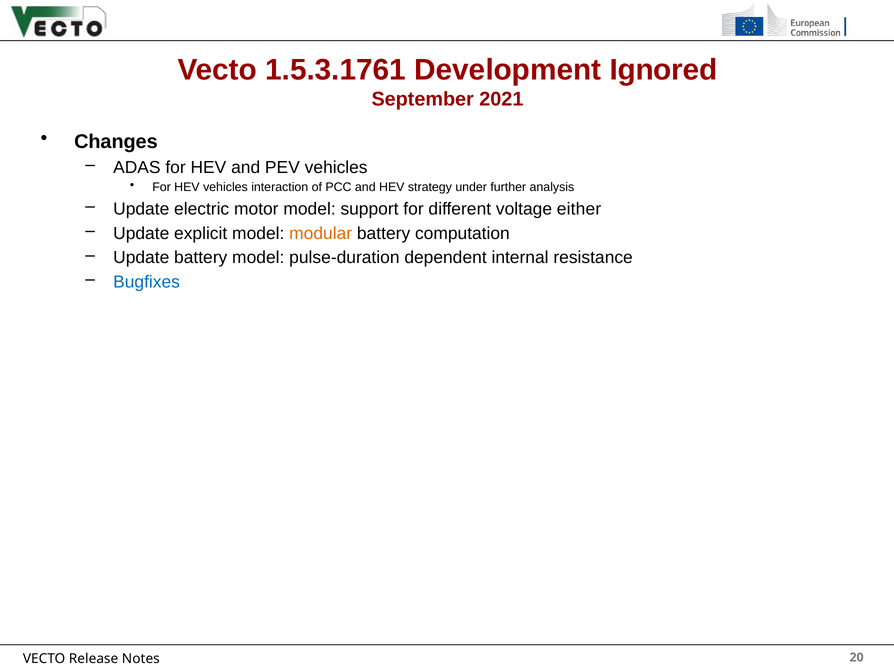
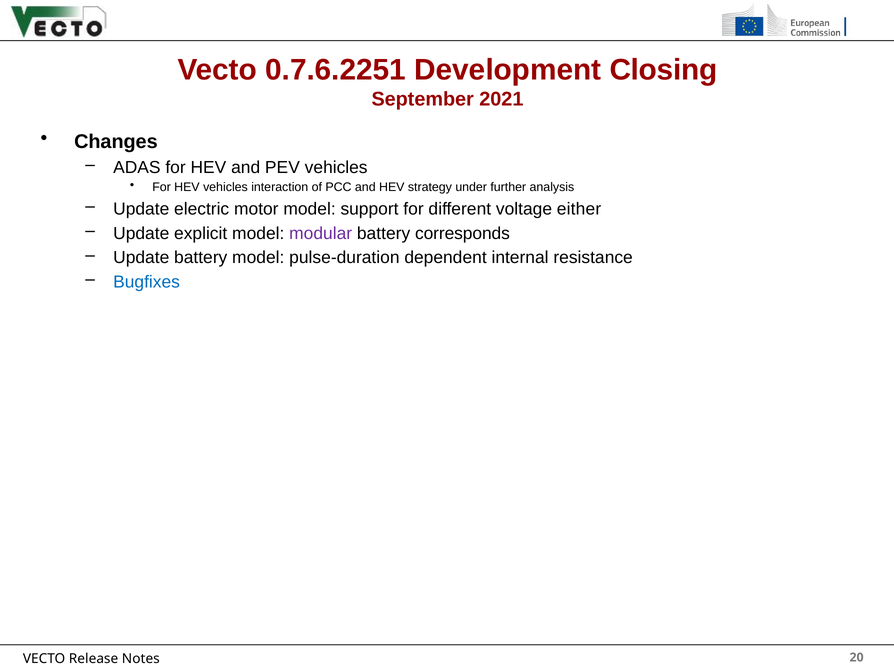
1.5.3.1761: 1.5.3.1761 -> 0.7.6.2251
Ignored: Ignored -> Closing
modular colour: orange -> purple
computation: computation -> corresponds
